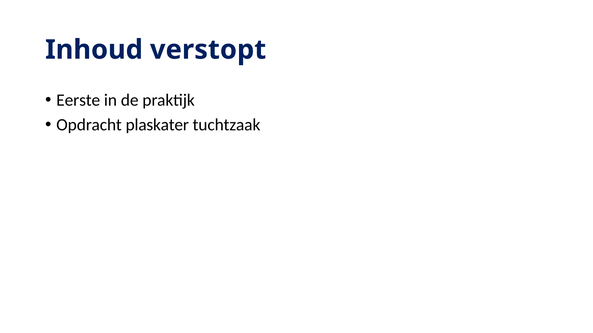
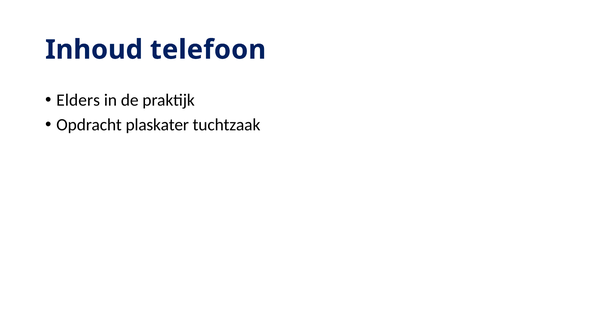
verstopt: verstopt -> telefoon
Eerste: Eerste -> Elders
